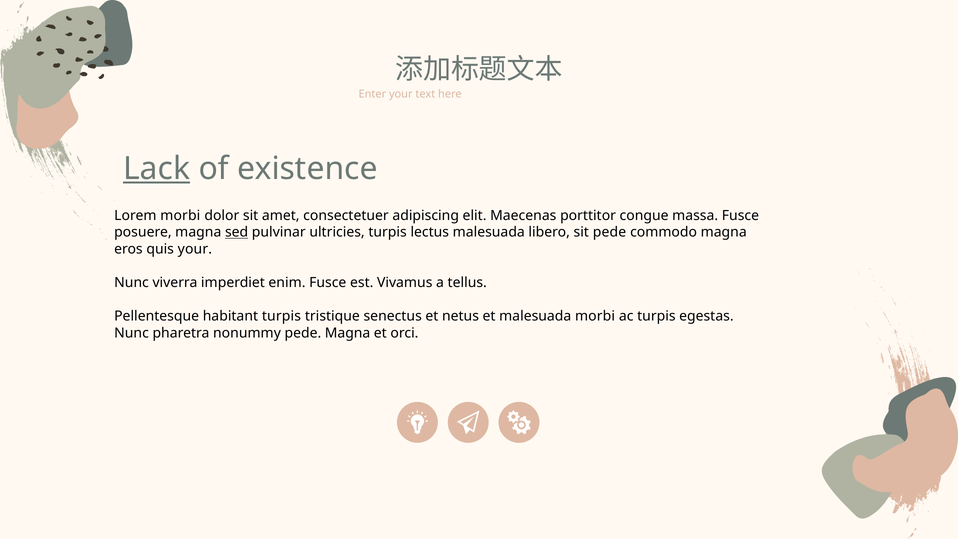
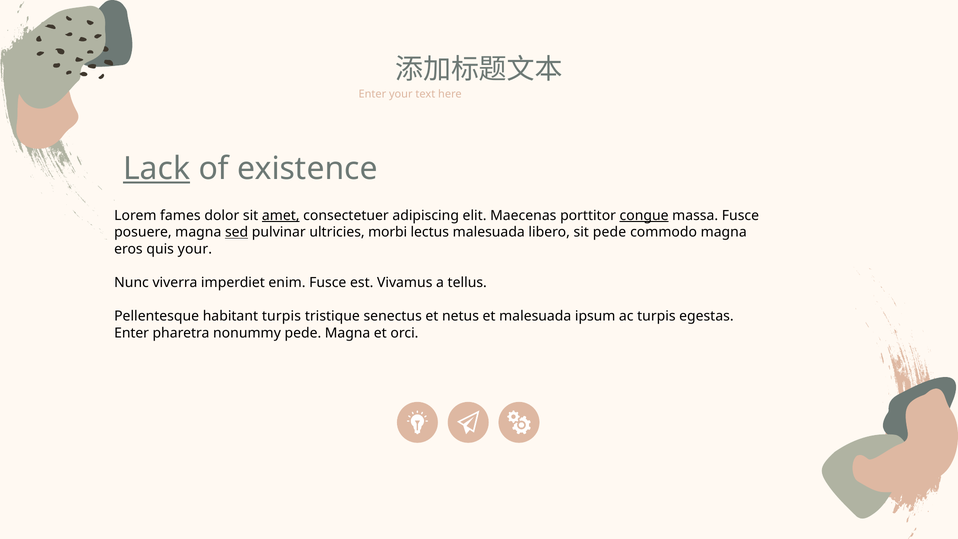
Lorem morbi: morbi -> fames
amet underline: none -> present
congue underline: none -> present
ultricies turpis: turpis -> morbi
malesuada morbi: morbi -> ipsum
Nunc at (132, 333): Nunc -> Enter
